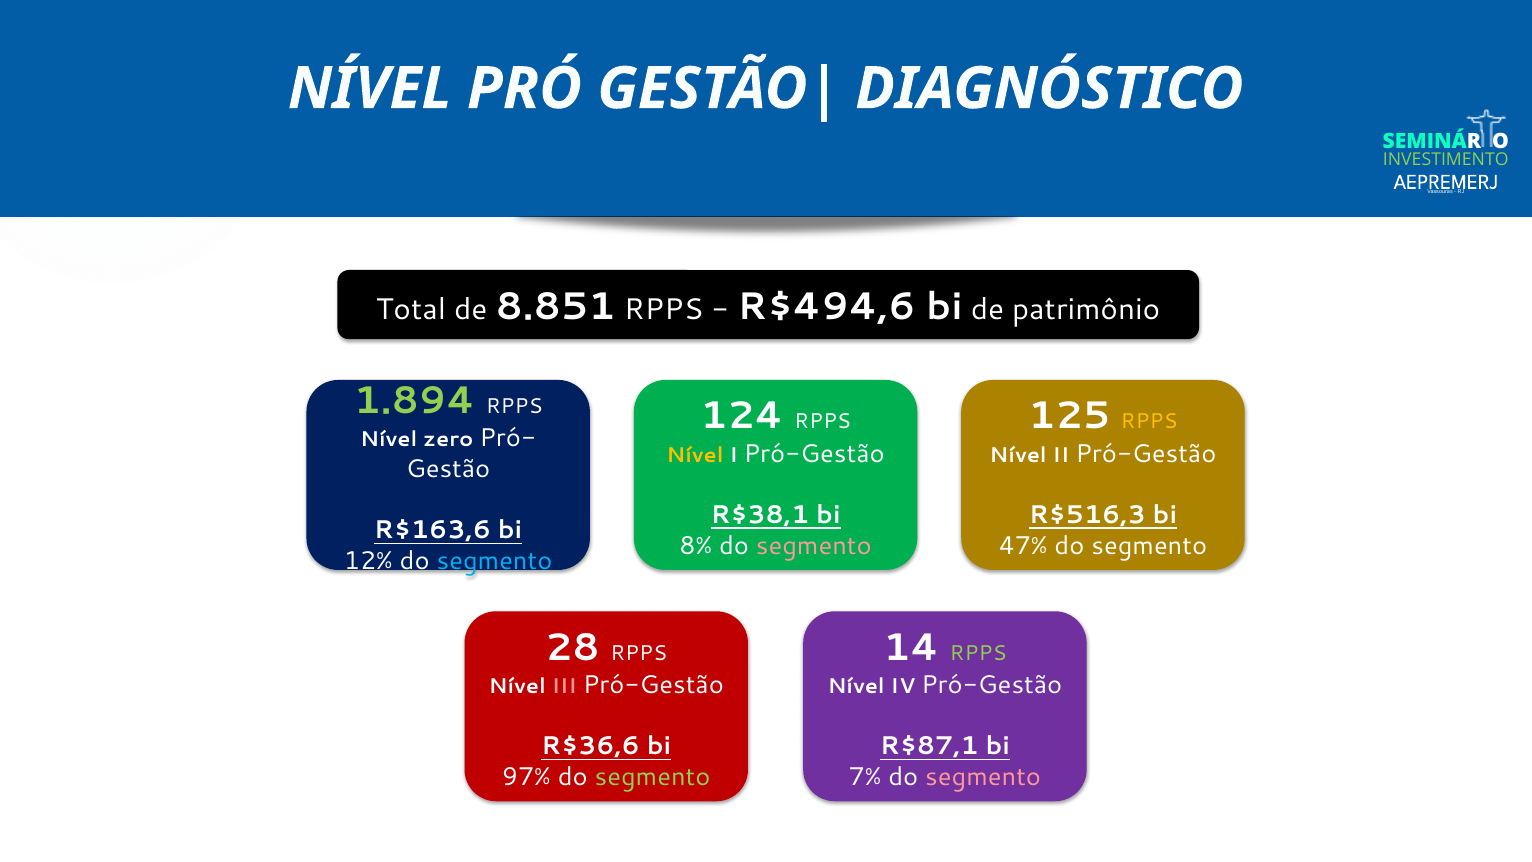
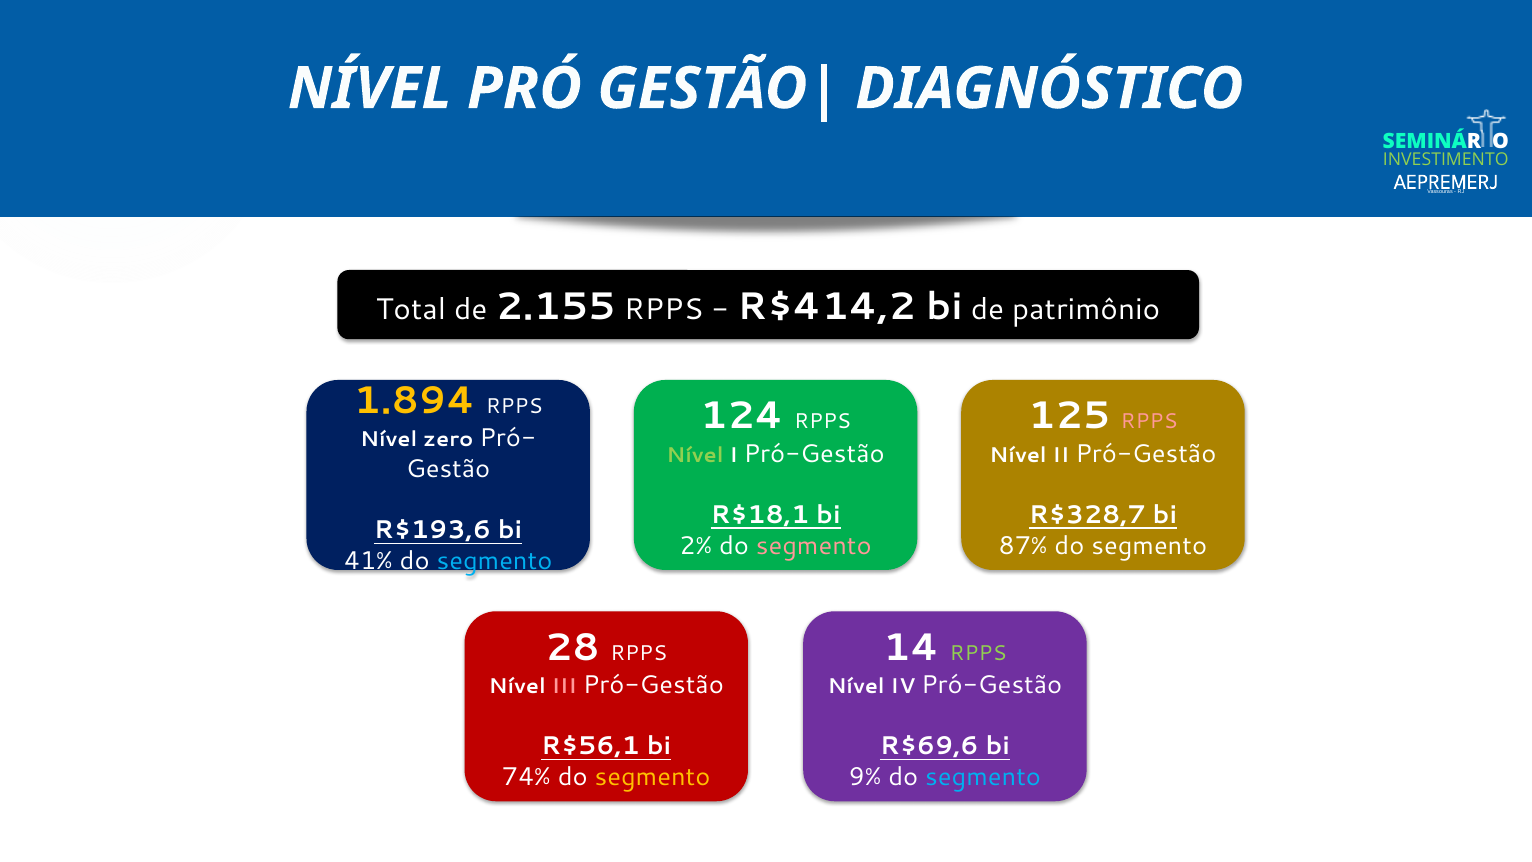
8.851: 8.851 -> 2.155
R$494,6: R$494,6 -> R$414,2
1.894 colour: light green -> yellow
RPPS at (1149, 422) colour: yellow -> pink
Nível at (695, 455) colour: yellow -> light green
R$38,1: R$38,1 -> R$18,1
R$516,3: R$516,3 -> R$328,7
R$163,6: R$163,6 -> R$193,6
8%: 8% -> 2%
47%: 47% -> 87%
12%: 12% -> 41%
R$36,6: R$36,6 -> R$56,1
R$87,1: R$87,1 -> R$69,6
97%: 97% -> 74%
segmento at (653, 777) colour: light green -> yellow
7%: 7% -> 9%
segmento at (983, 777) colour: pink -> light blue
